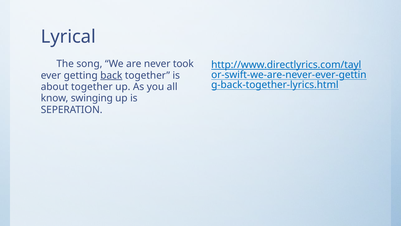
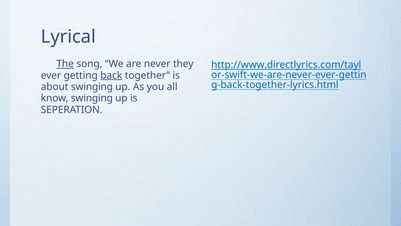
The underline: none -> present
took: took -> they
about together: together -> swinging
